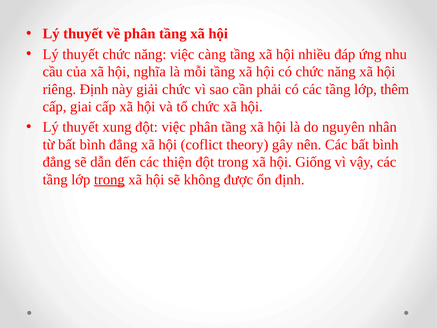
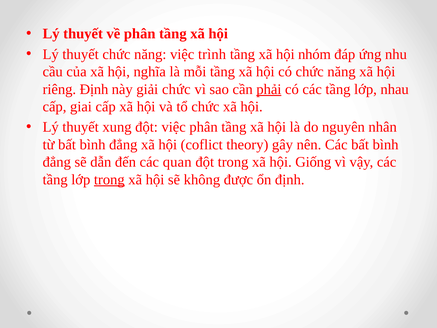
càng: càng -> trình
nhiều: nhiều -> nhóm
phải underline: none -> present
thêm: thêm -> nhau
thiện: thiện -> quan
